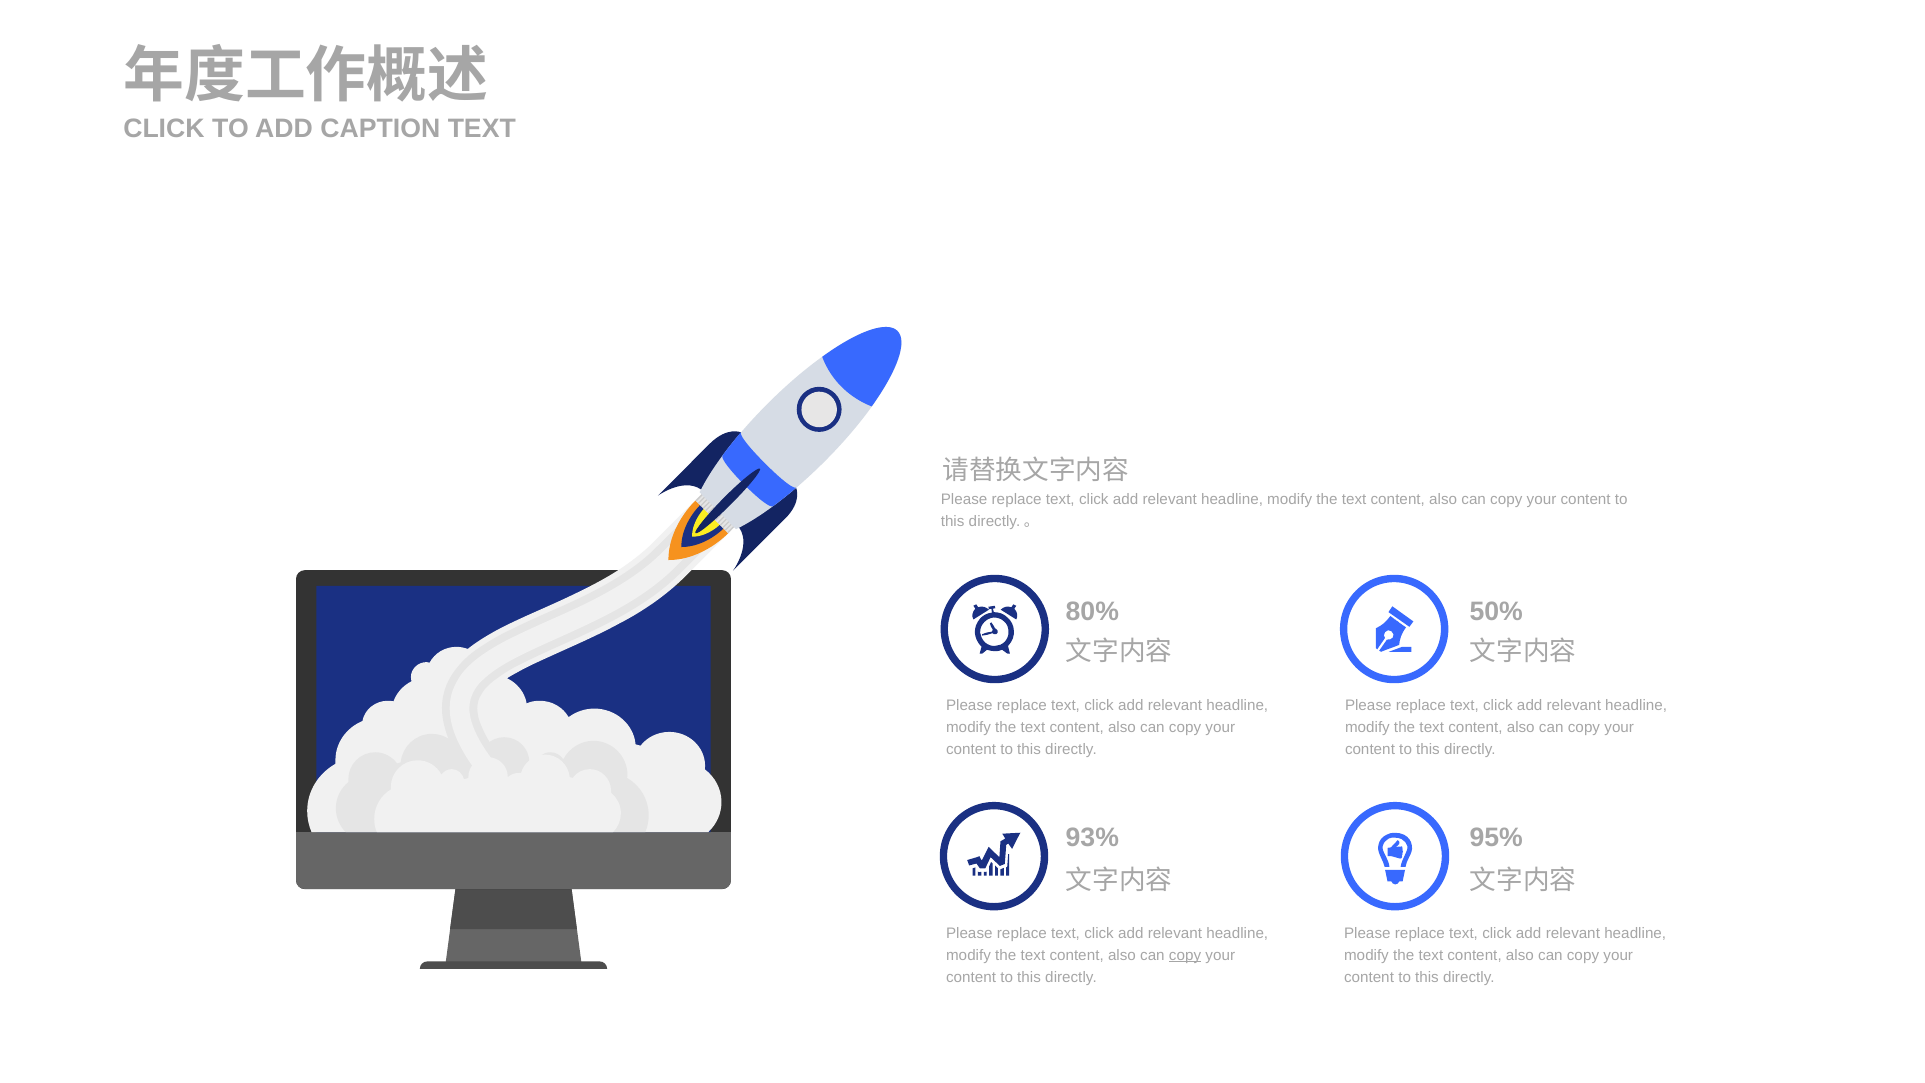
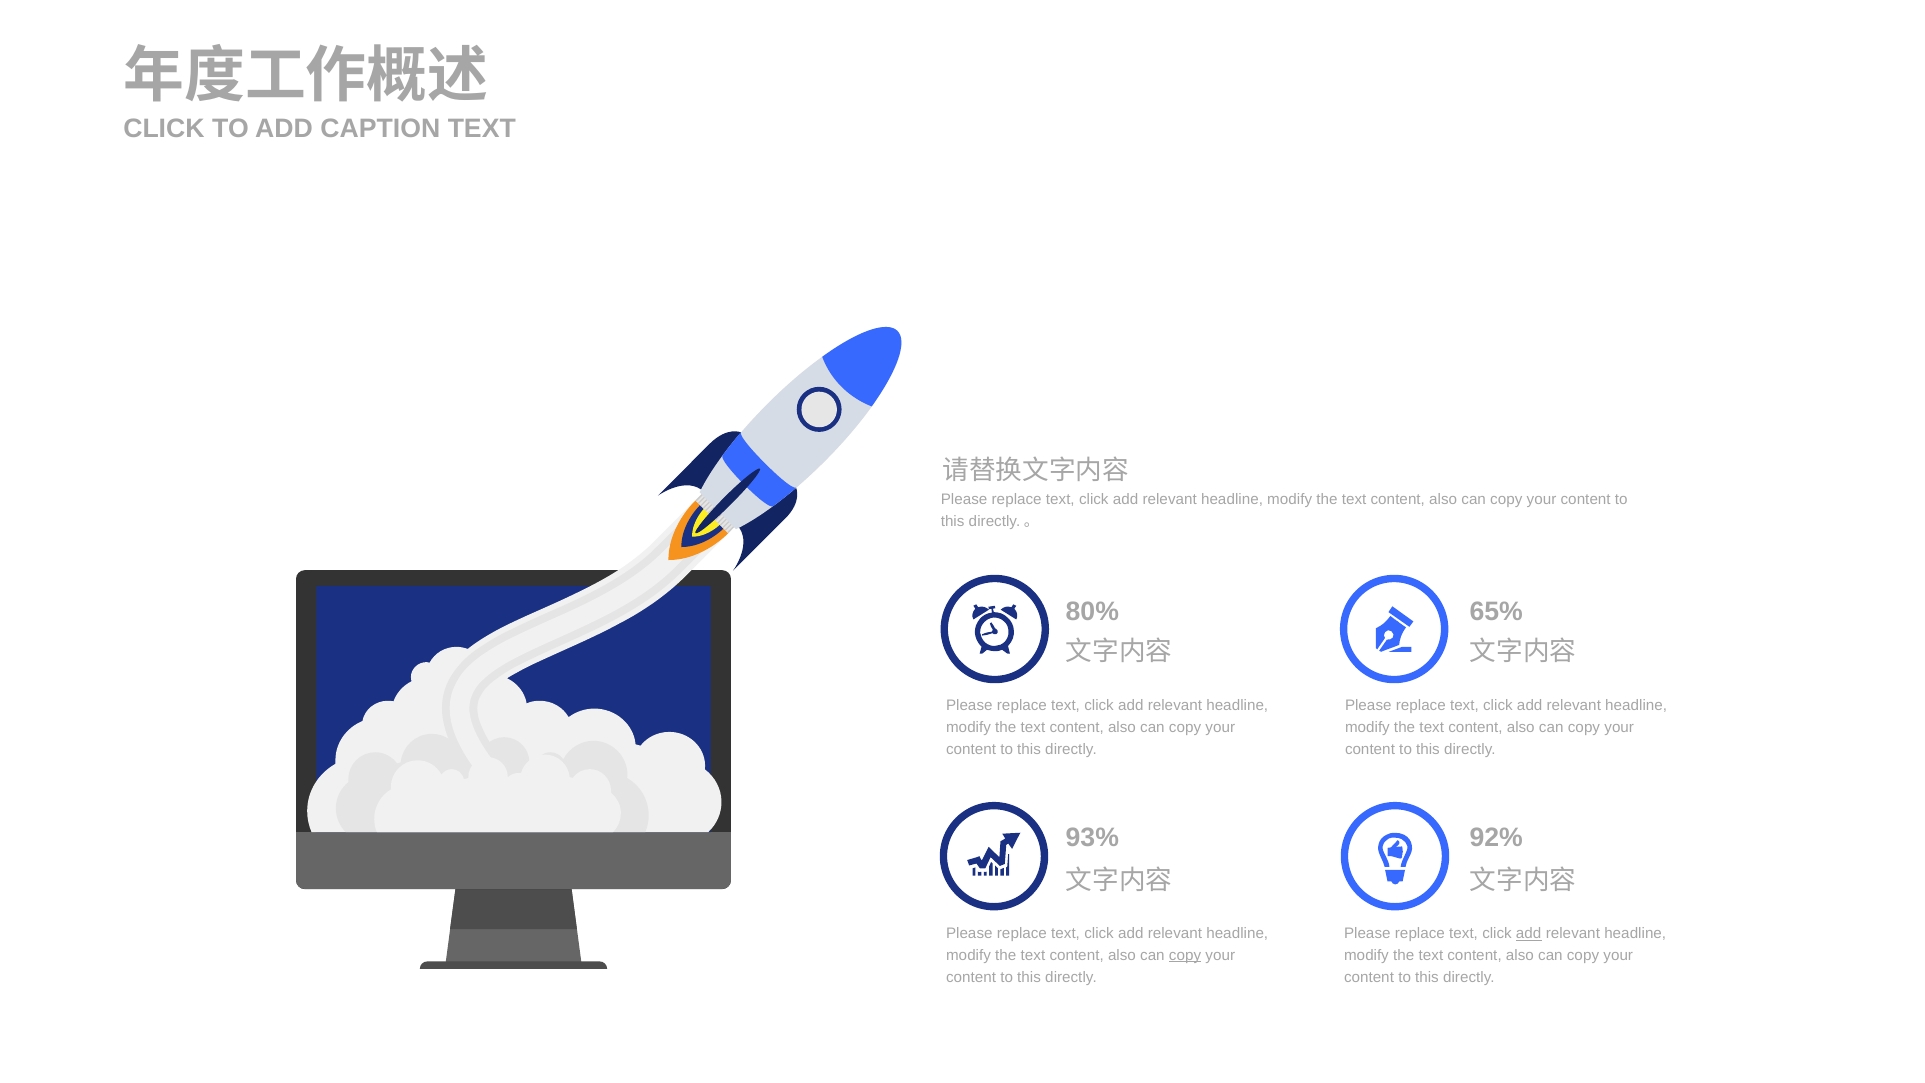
50%: 50% -> 65%
95%: 95% -> 92%
add at (1529, 933) underline: none -> present
